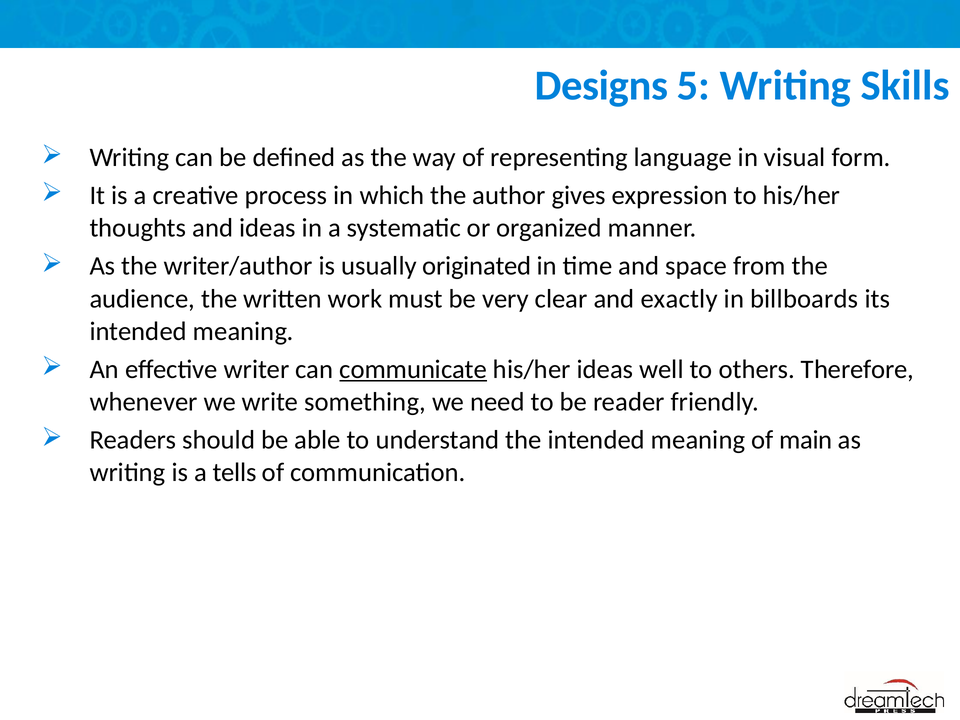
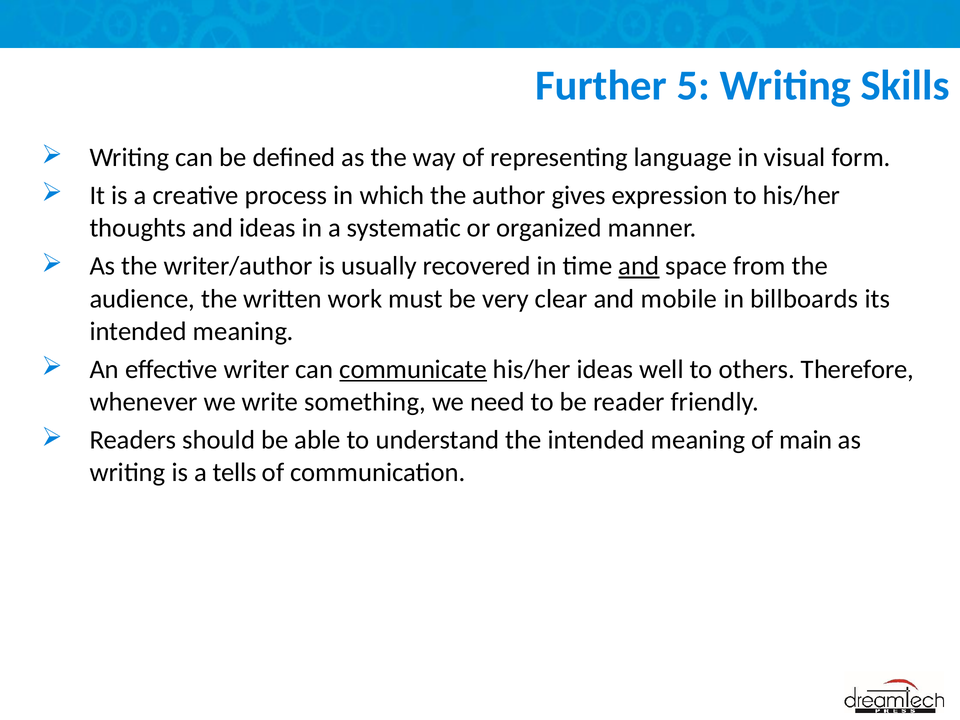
Designs: Designs -> Further
originated: originated -> recovered
and at (639, 266) underline: none -> present
exactly: exactly -> mobile
